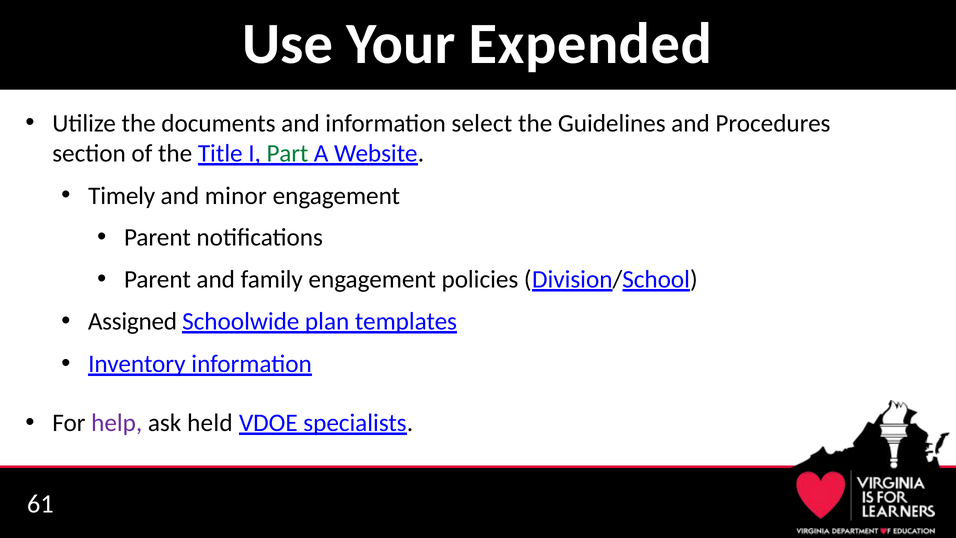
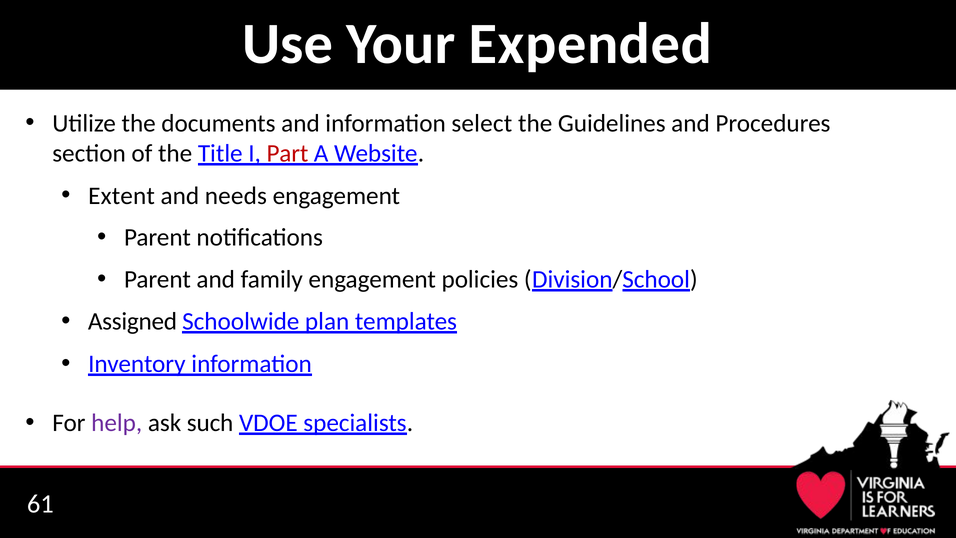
Part colour: green -> red
Timely: Timely -> Extent
minor: minor -> needs
held: held -> such
